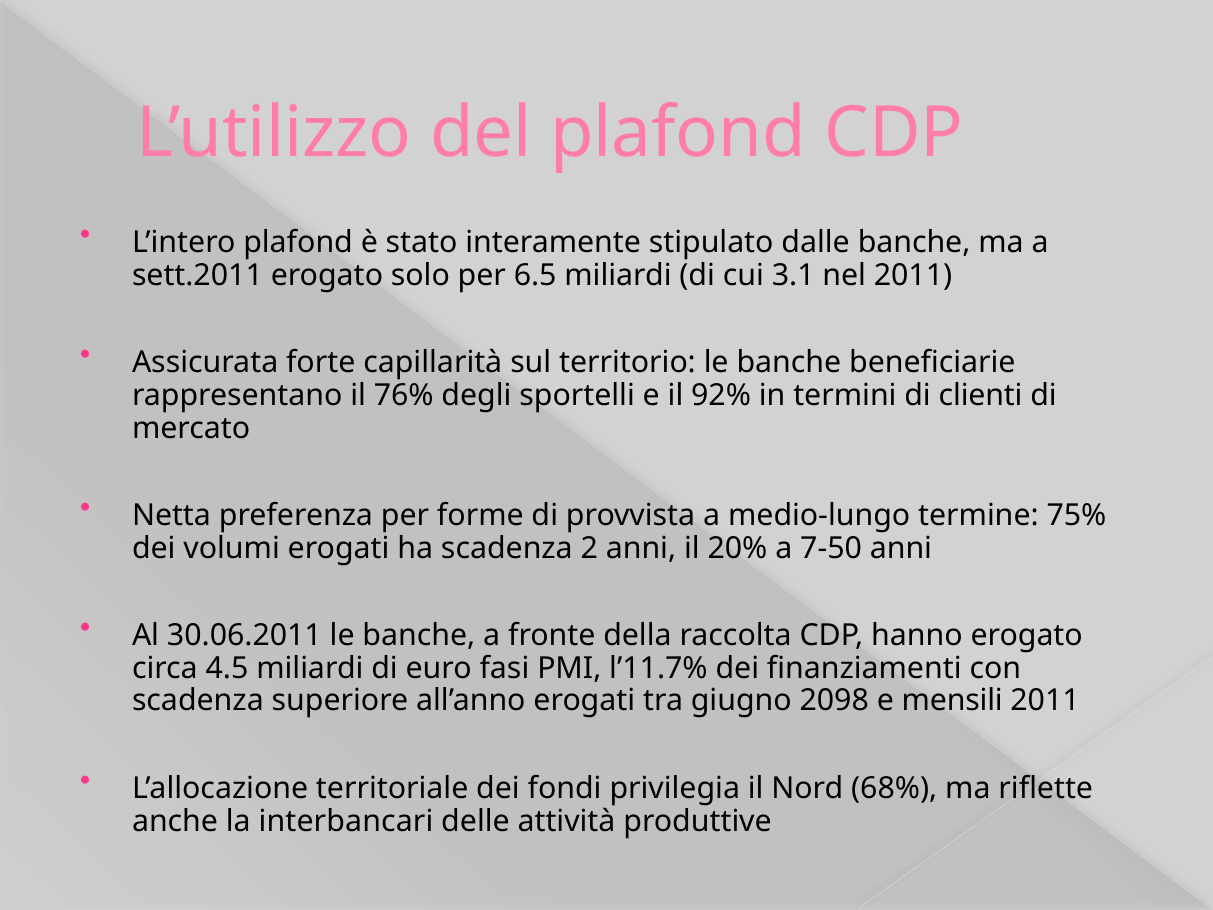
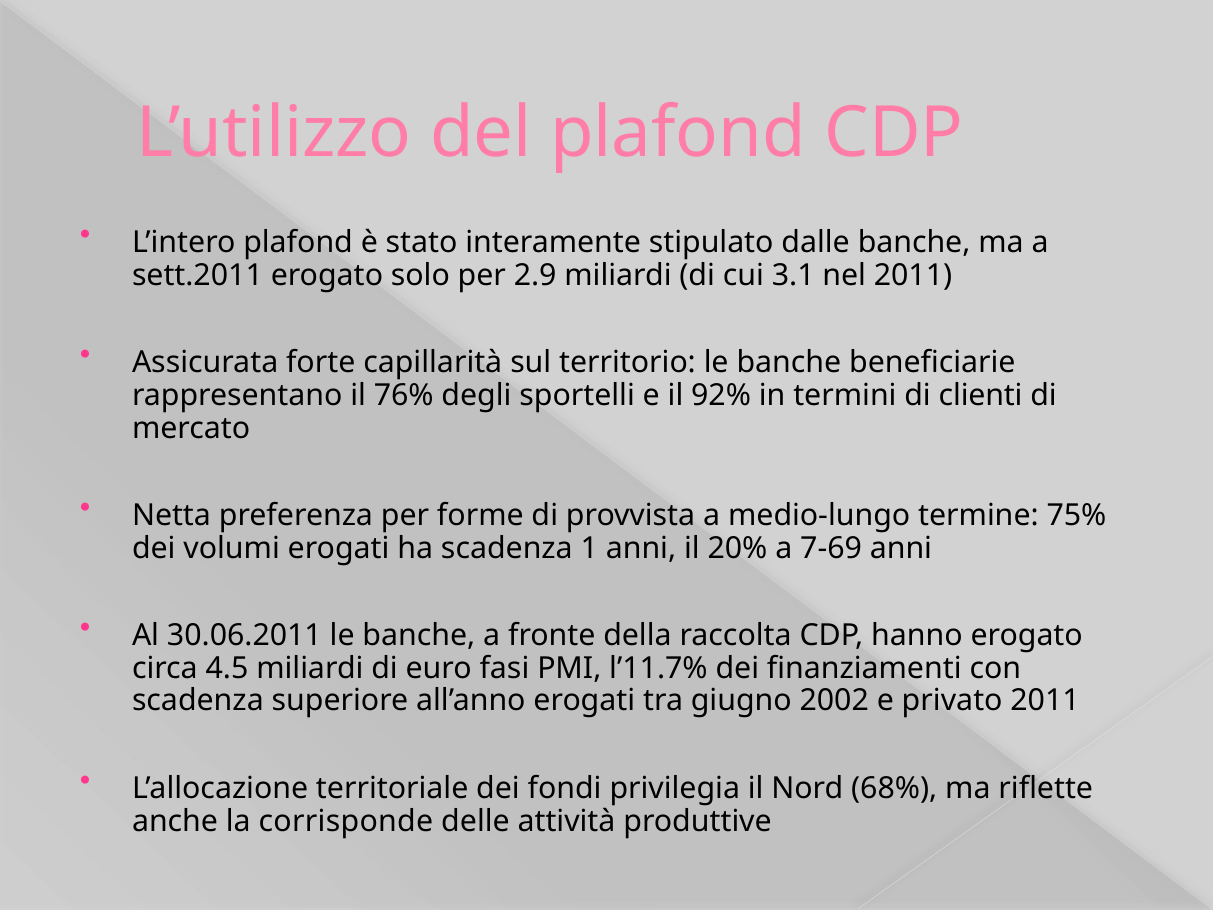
6.5: 6.5 -> 2.9
2: 2 -> 1
7-50: 7-50 -> 7-69
2098: 2098 -> 2002
mensili: mensili -> privato
interbancari: interbancari -> corrisponde
